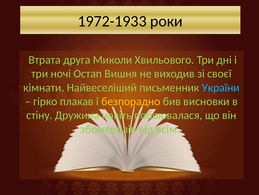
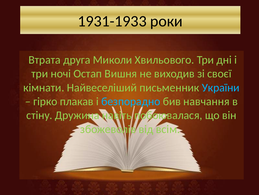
1972-1933: 1972-1933 -> 1931-1933
безпорадно colour: yellow -> light blue
висновки: висновки -> навчання
